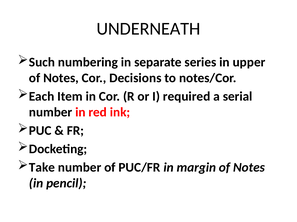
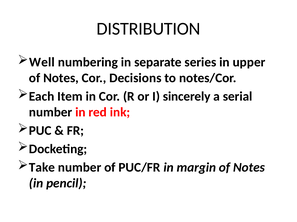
UNDERNEATH: UNDERNEATH -> DISTRIBUTION
Such: Such -> Well
required: required -> sincerely
